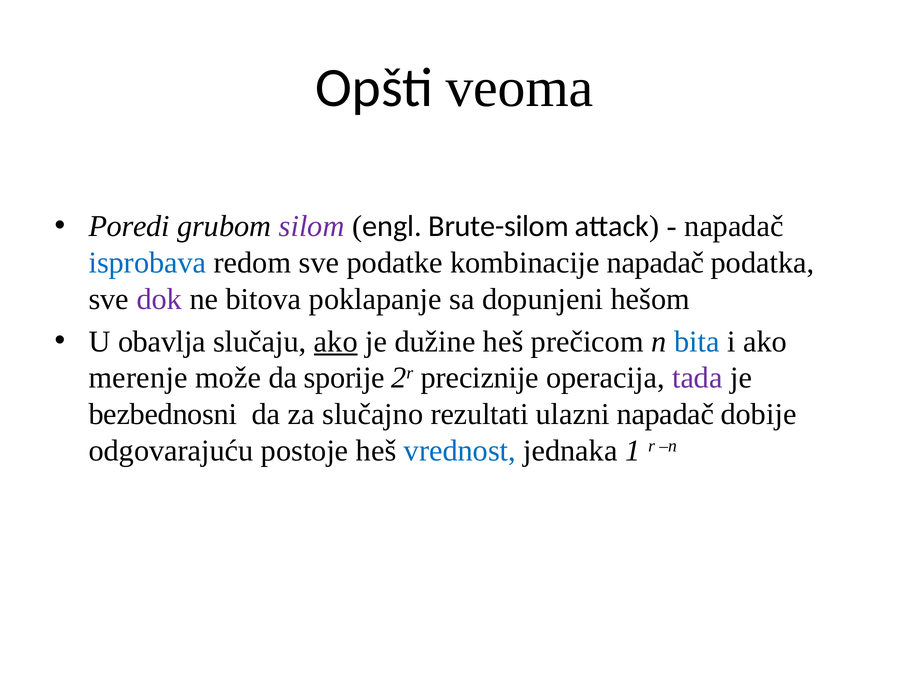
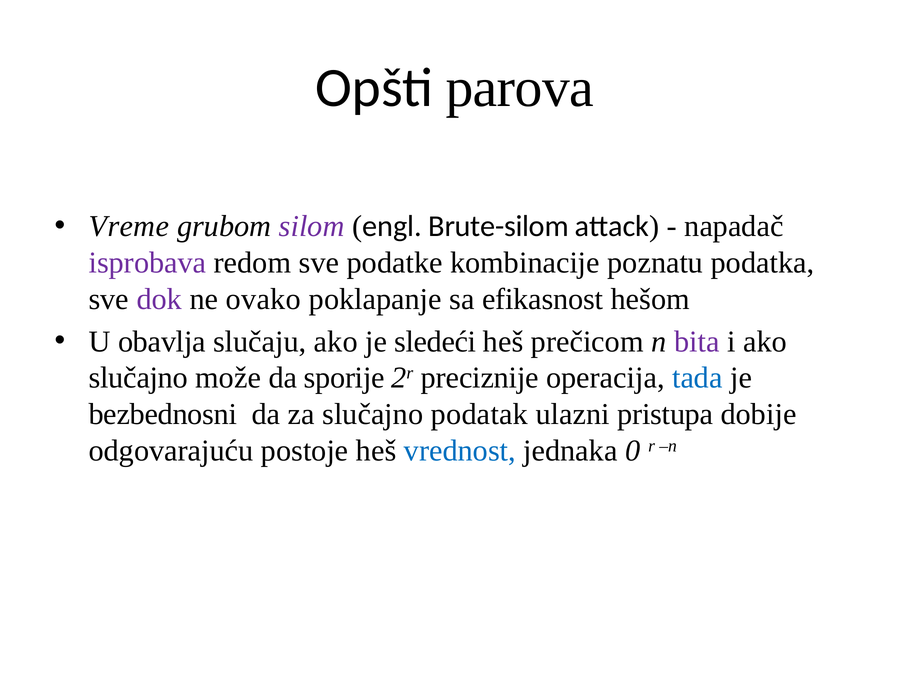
veoma: veoma -> parova
Poredi: Poredi -> Vreme
isprobava colour: blue -> purple
kombinacije napadač: napadač -> poznatu
bitova: bitova -> ovako
dopunjeni: dopunjeni -> efikasnost
ako at (336, 341) underline: present -> none
dužine: dužine -> sledeći
bita colour: blue -> purple
merenje at (138, 378): merenje -> slučajno
tada colour: purple -> blue
rezultati: rezultati -> podatak
ulazni napadač: napadač -> pristupa
1: 1 -> 0
